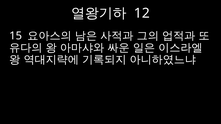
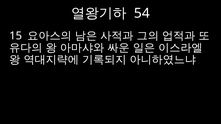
12: 12 -> 54
